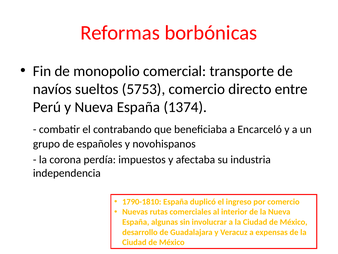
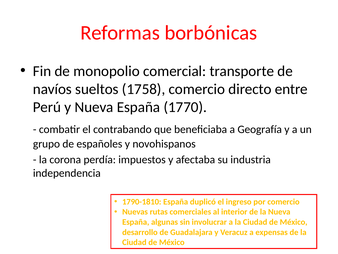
5753: 5753 -> 1758
1374: 1374 -> 1770
Encarceló: Encarceló -> Geografía
